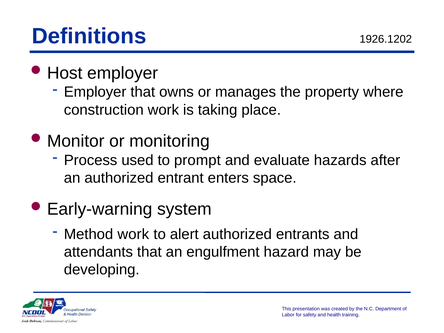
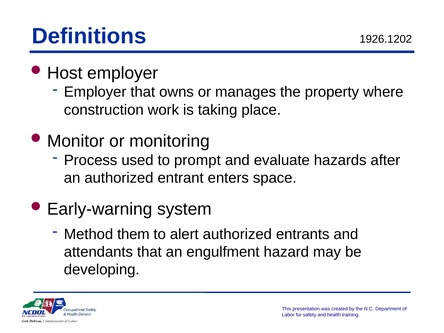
Method work: work -> them
